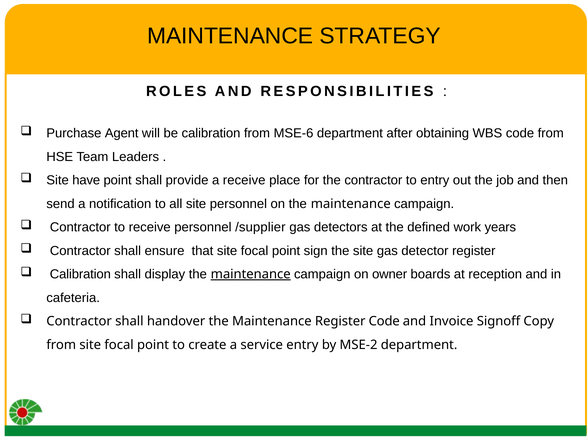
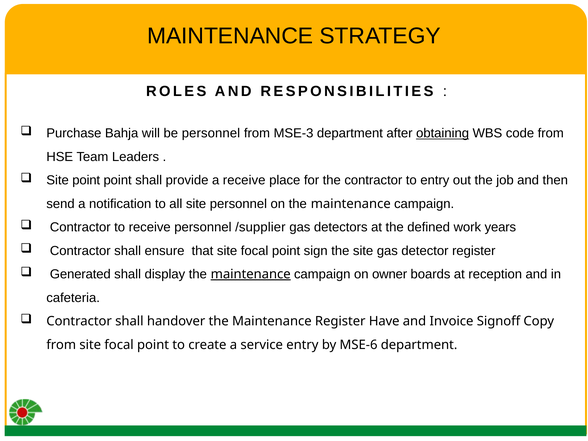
Agent: Agent -> Bahja
be calibration: calibration -> personnel
MSE-6: MSE-6 -> MSE-3
obtaining underline: none -> present
Site have: have -> point
Calibration at (80, 274): Calibration -> Generated
Register Code: Code -> Have
MSE-2: MSE-2 -> MSE-6
